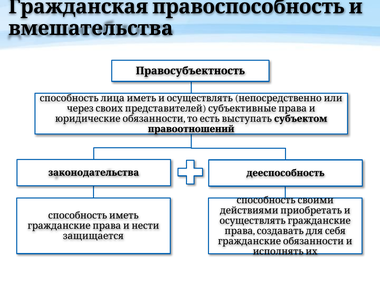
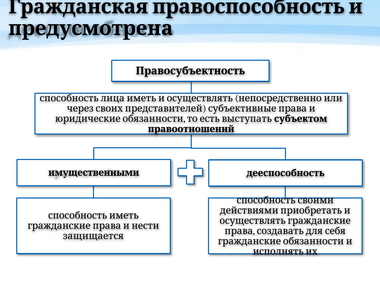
вмешательства: вмешательства -> предусмотрена
законодательства: законодательства -> имущественными
